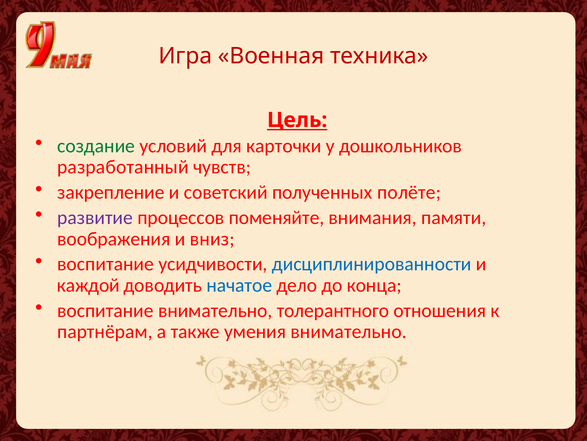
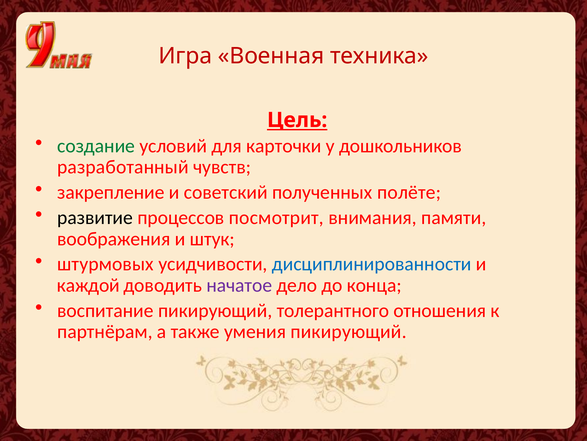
развитие colour: purple -> black
поменяйте: поменяйте -> посмотрит
вниз: вниз -> штук
воспитание at (106, 264): воспитание -> штурмовых
начатое colour: blue -> purple
воспитание внимательно: внимательно -> пикирующий
умения внимательно: внимательно -> пикирующий
